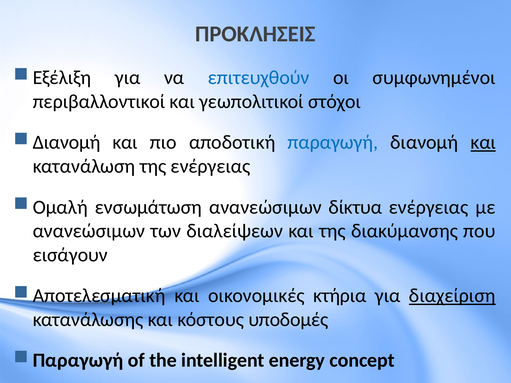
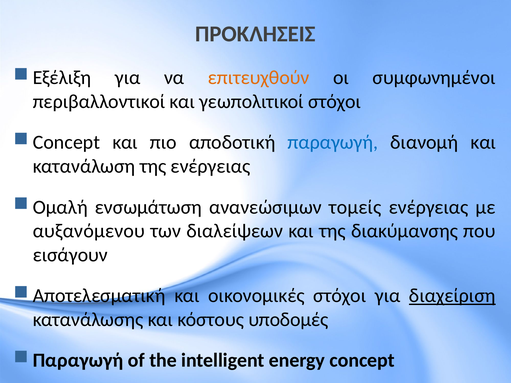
επιτευχθούν colour: blue -> orange
Διανομή at (67, 143): Διανομή -> Concept
και at (483, 143) underline: present -> none
δίκτυα: δίκτυα -> τομείς
ανανεώσιμων at (89, 231): ανανεώσιμων -> αυξανόμενου
οικονομικές κτήρια: κτήρια -> στόχοι
